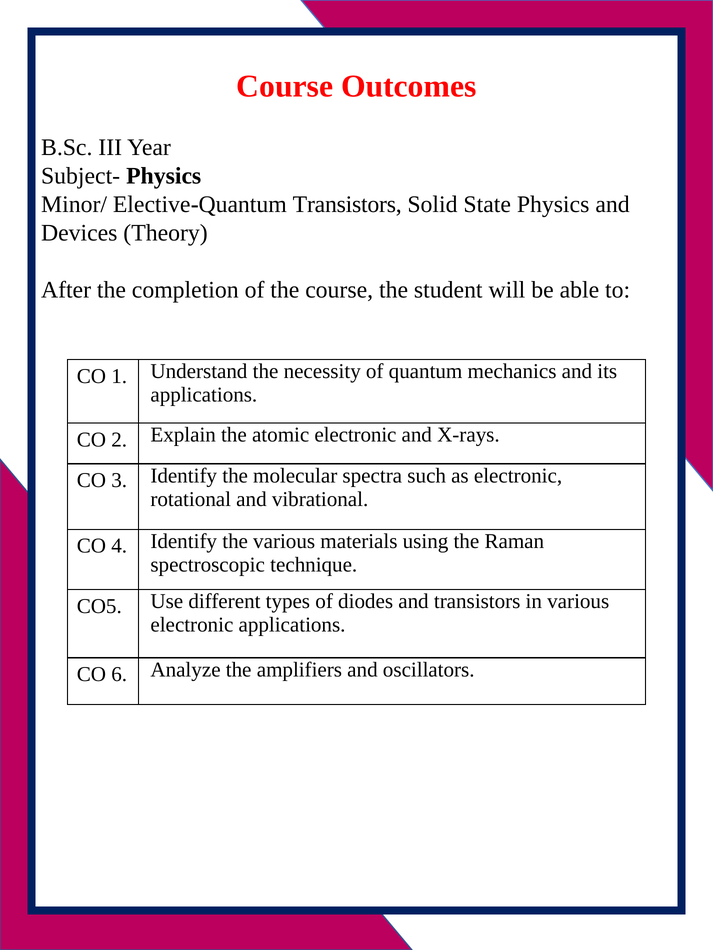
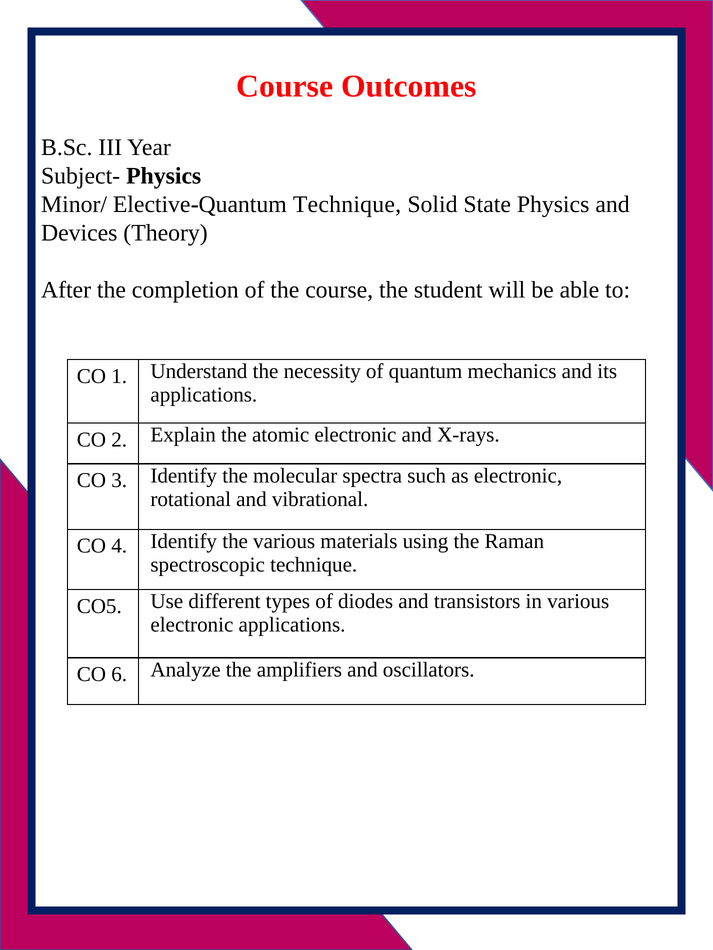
Elective-Quantum Transistors: Transistors -> Technique
